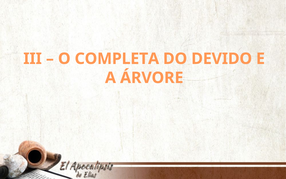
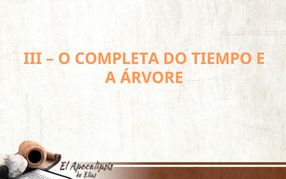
DEVIDO: DEVIDO -> TIEMPO
